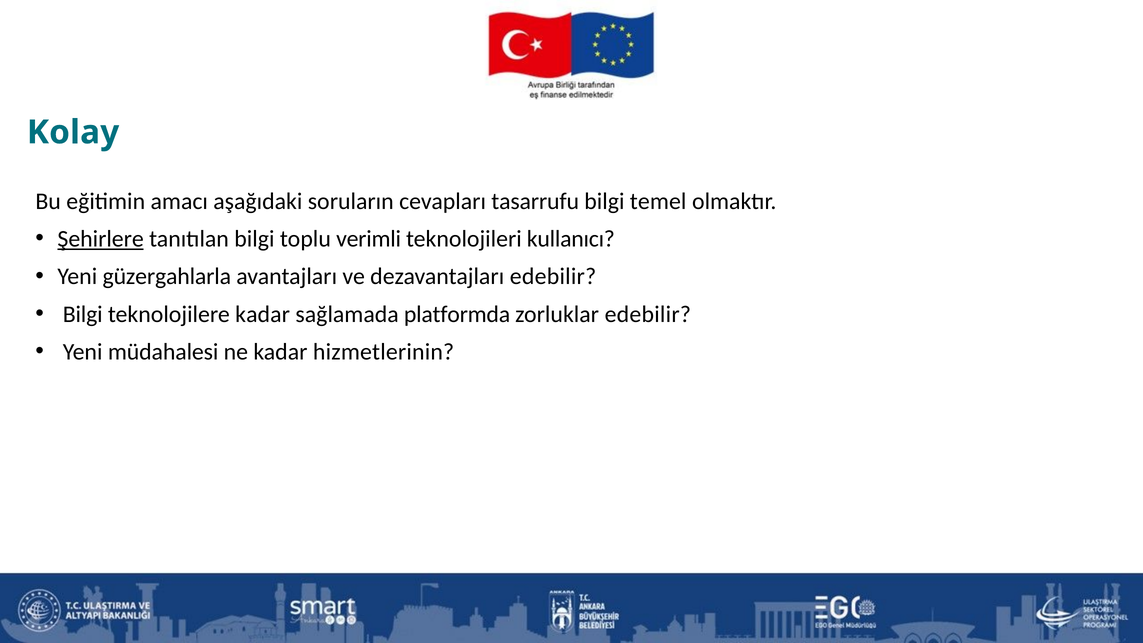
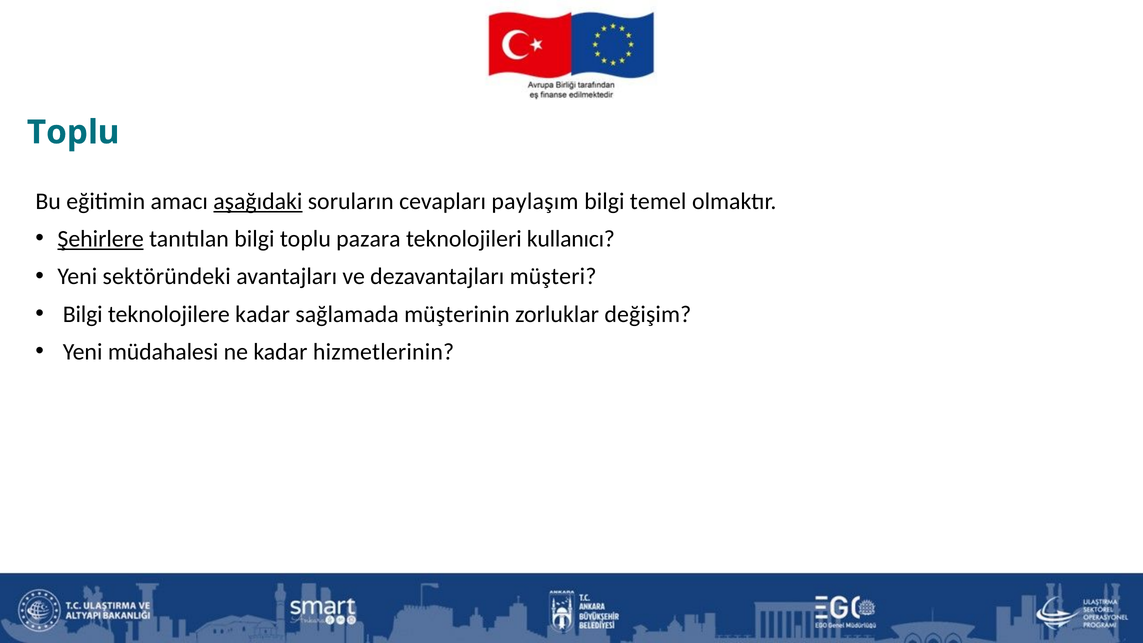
Kolay at (73, 132): Kolay -> Toplu
aşağıdaki underline: none -> present
tasarrufu: tasarrufu -> paylaşım
verimli: verimli -> pazara
güzergahlarla: güzergahlarla -> sektöründeki
dezavantajları edebilir: edebilir -> müşteri
platformda: platformda -> müşterinin
zorluklar edebilir: edebilir -> değişim
